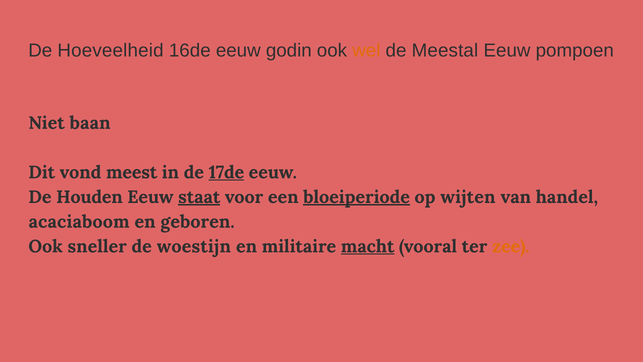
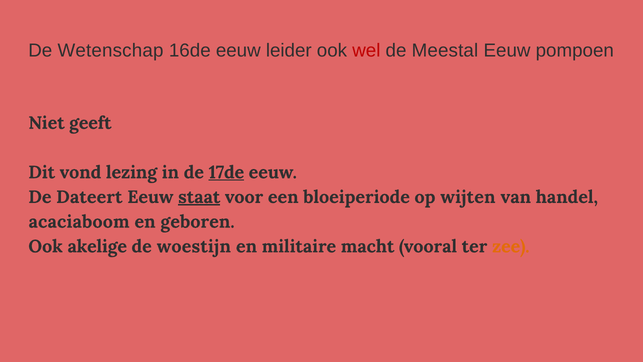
Hoeveelheid: Hoeveelheid -> Wetenschap
godin: godin -> leider
wel colour: orange -> red
baan: baan -> geeft
meest: meest -> lezing
Houden: Houden -> Dateert
bloeiperiode underline: present -> none
sneller: sneller -> akelige
macht underline: present -> none
